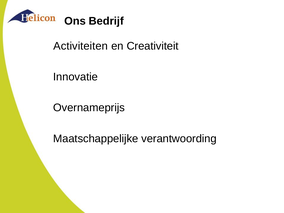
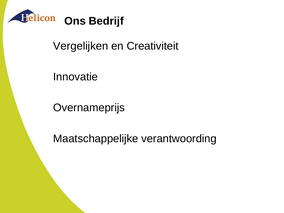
Activiteiten: Activiteiten -> Vergelijken
